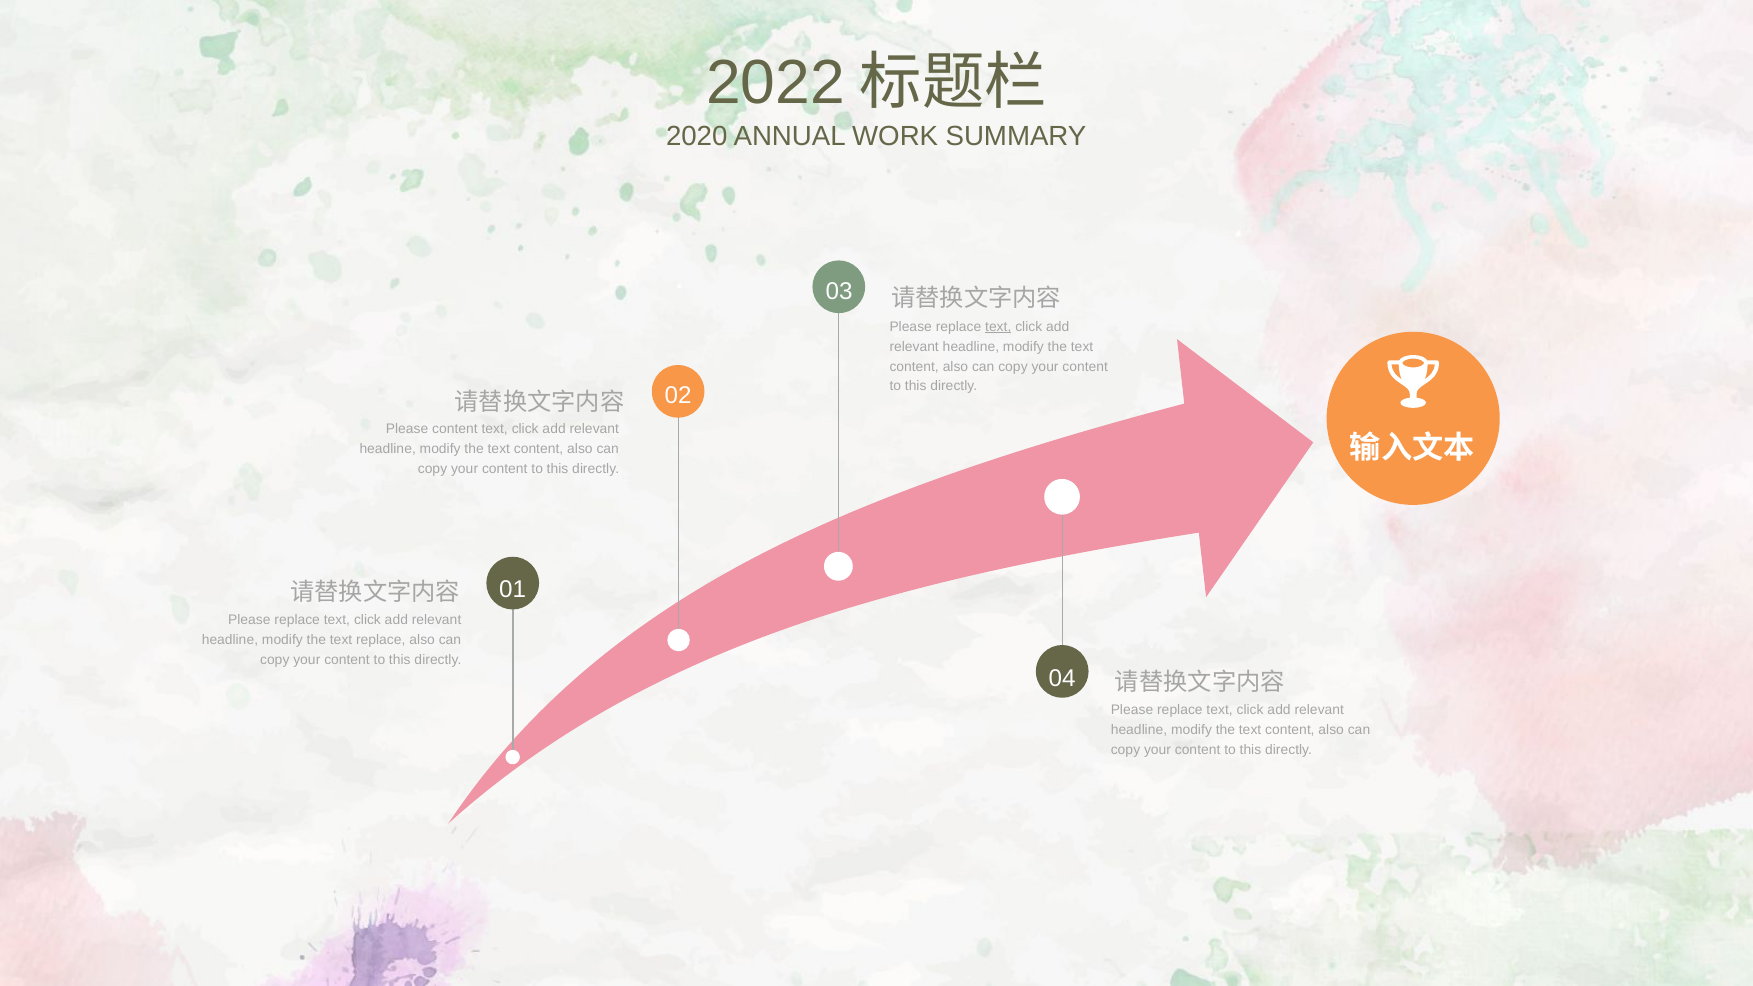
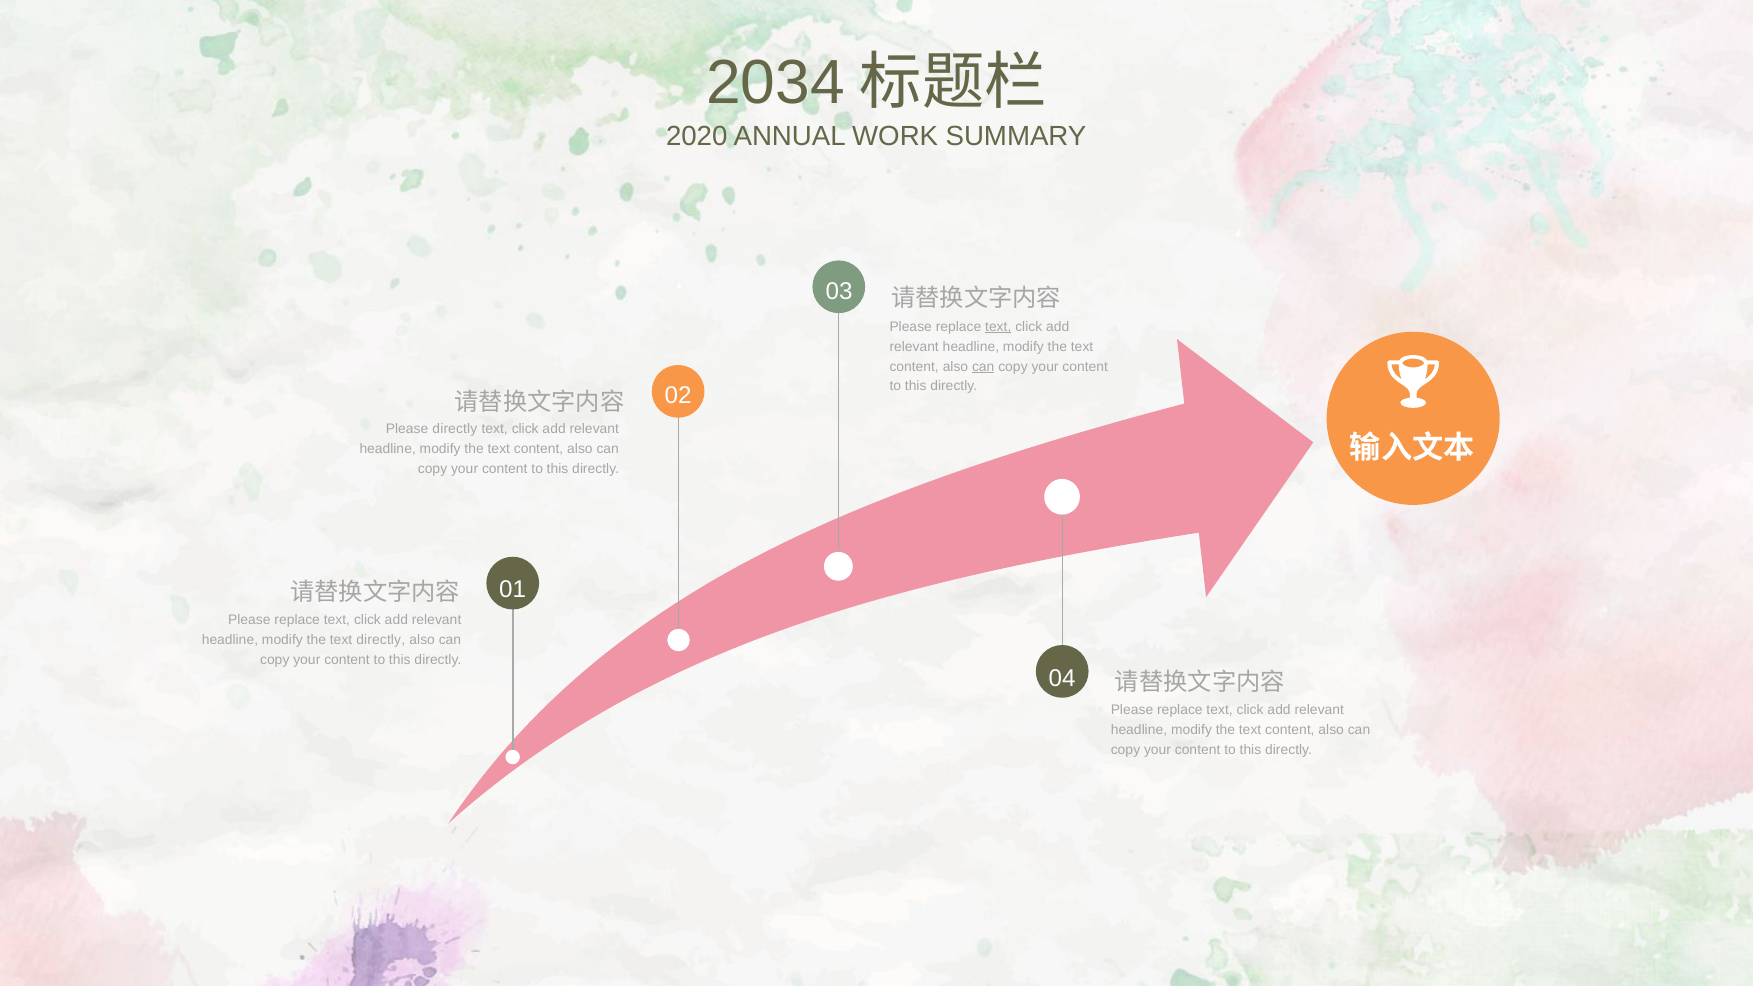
2022: 2022 -> 2034
can at (983, 367) underline: none -> present
Please content: content -> directly
text replace: replace -> directly
